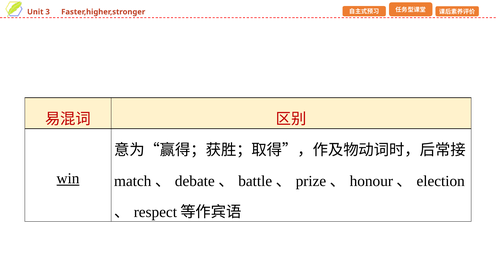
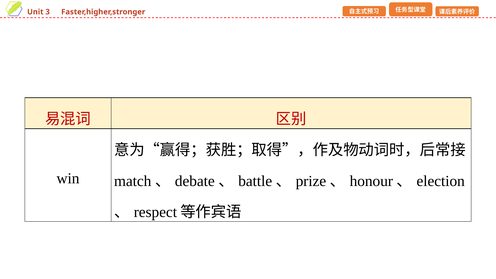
win underline: present -> none
